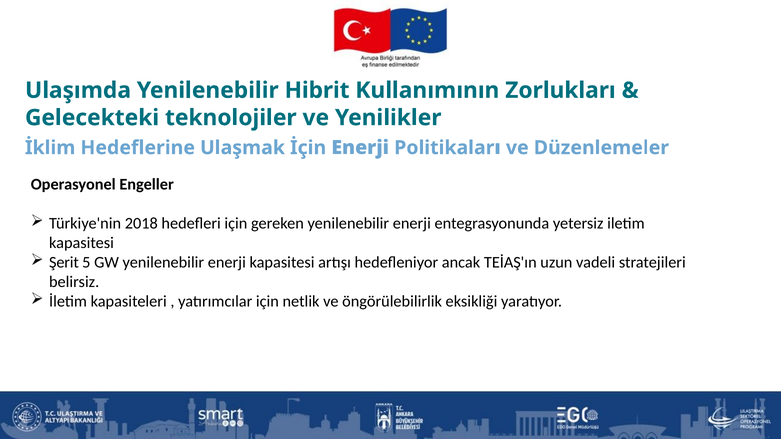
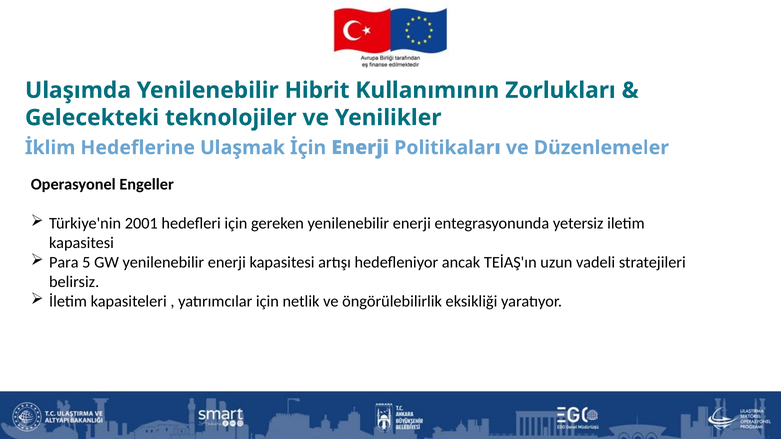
2018: 2018 -> 2001
Şerit: Şerit -> Para
